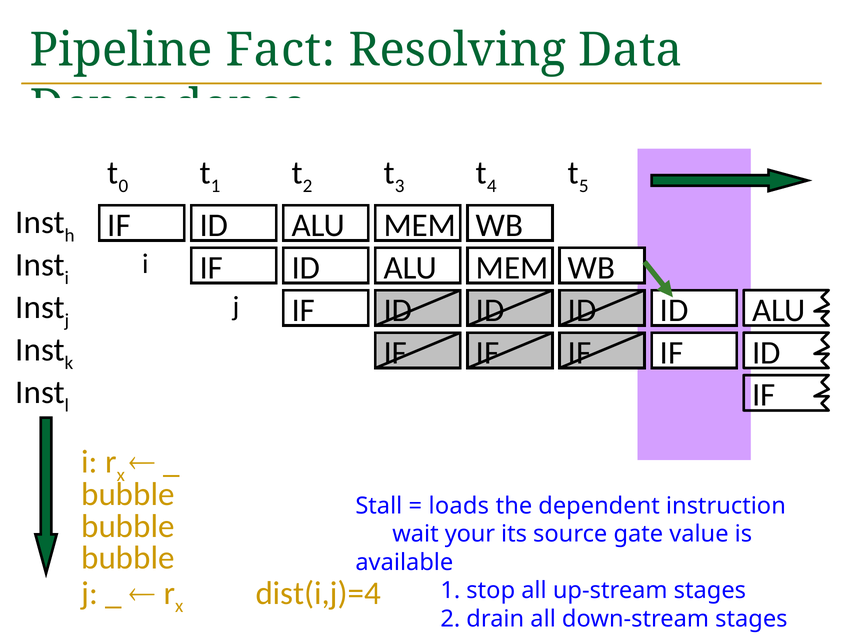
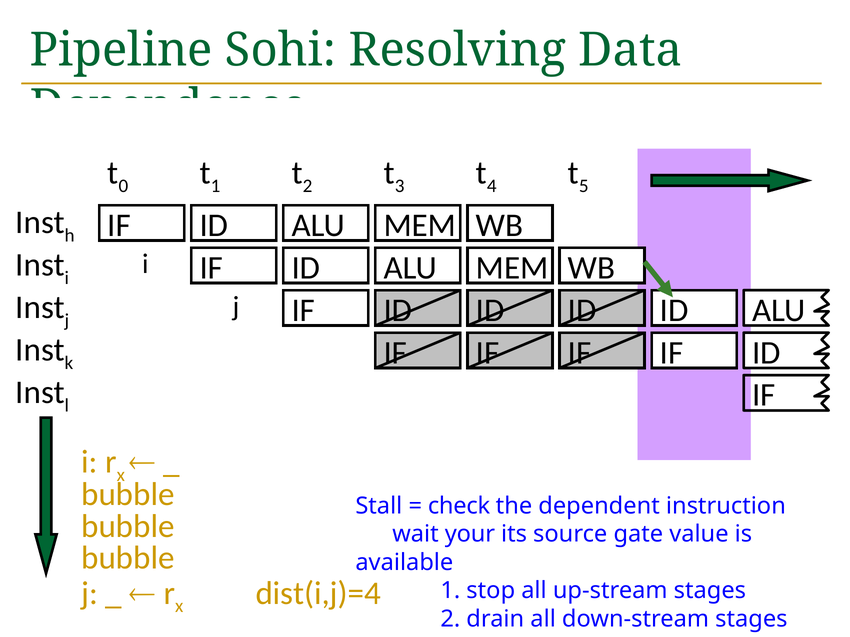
Fact: Fact -> Sohi
loads: loads -> check
